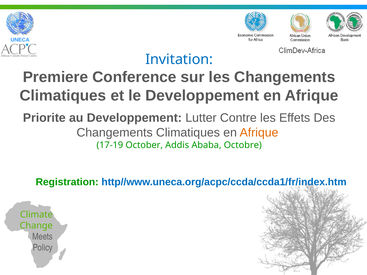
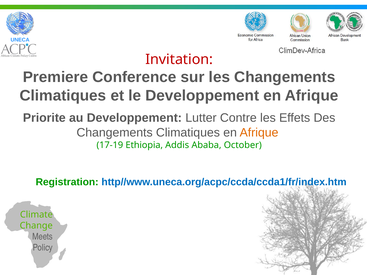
Invitation colour: blue -> red
October: October -> Ethiopia
Octobre: Octobre -> October
